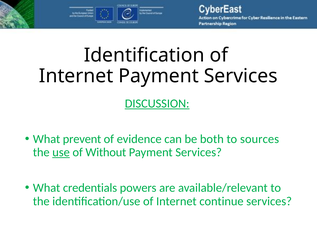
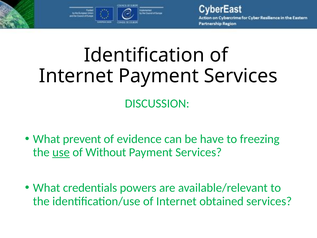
DISCUSSION underline: present -> none
both: both -> have
sources: sources -> freezing
continue: continue -> obtained
